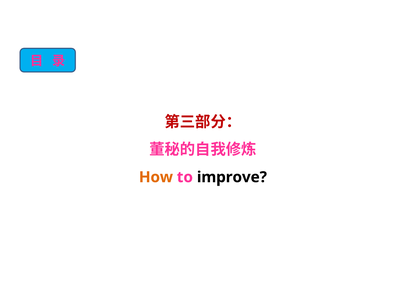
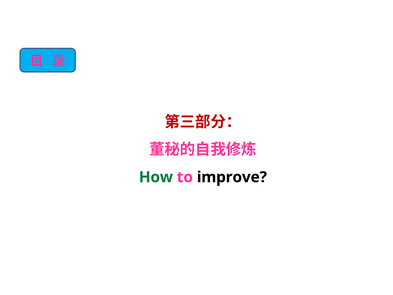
How colour: orange -> green
